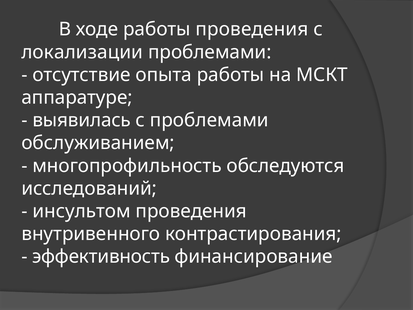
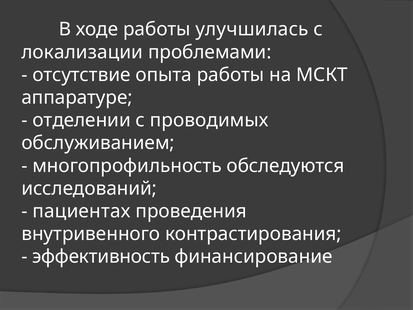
работы проведения: проведения -> улучшилась
выявилась: выявилась -> отделении
с проблемами: проблемами -> проводимых
инсультом: инсультом -> пациентах
